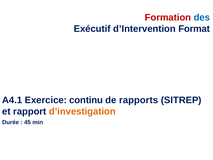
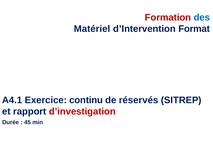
Exécutif: Exécutif -> Matériel
rapports: rapports -> réservés
d’investigation colour: orange -> red
